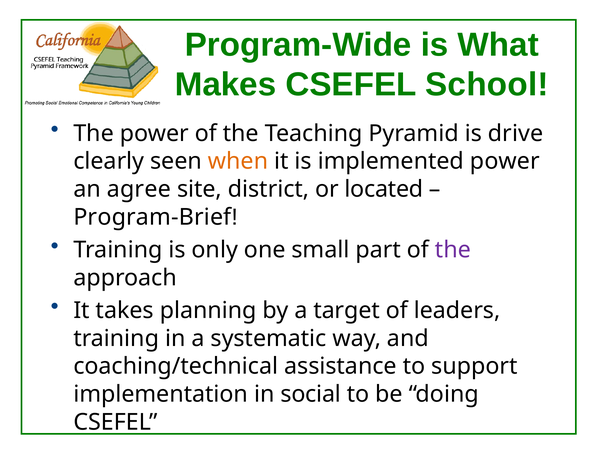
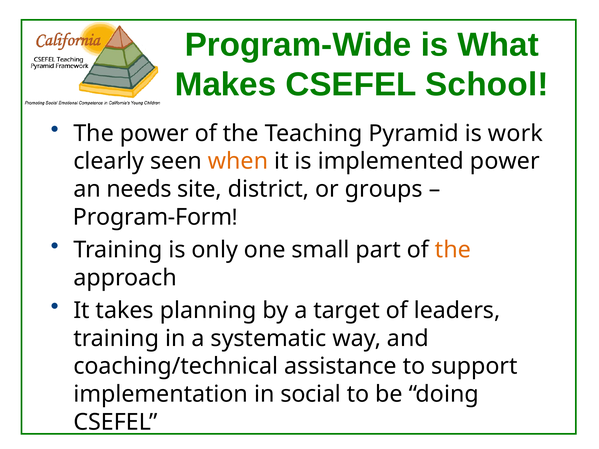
drive: drive -> work
agree: agree -> needs
located: located -> groups
Program-Brief: Program-Brief -> Program-Form
the at (453, 250) colour: purple -> orange
